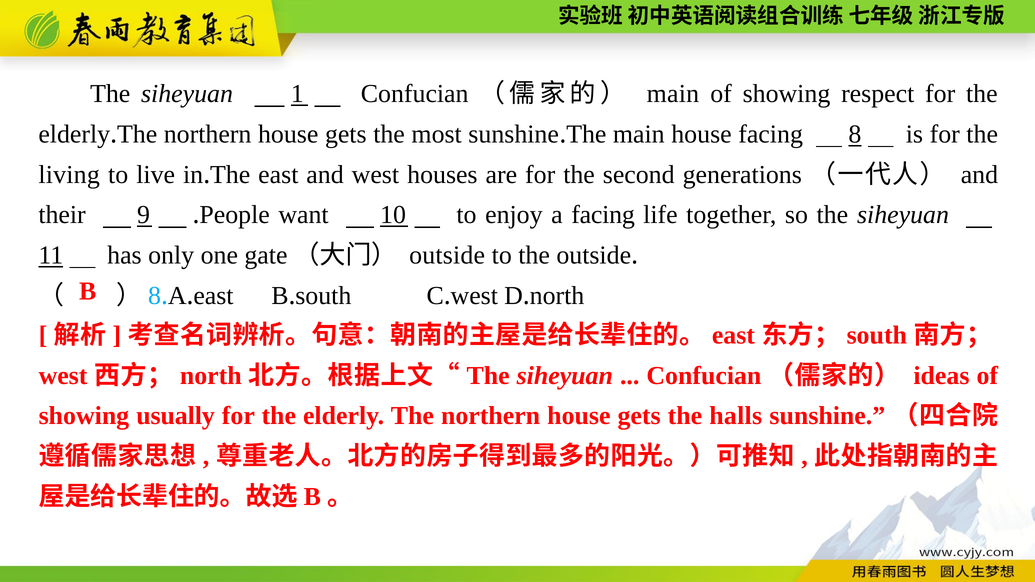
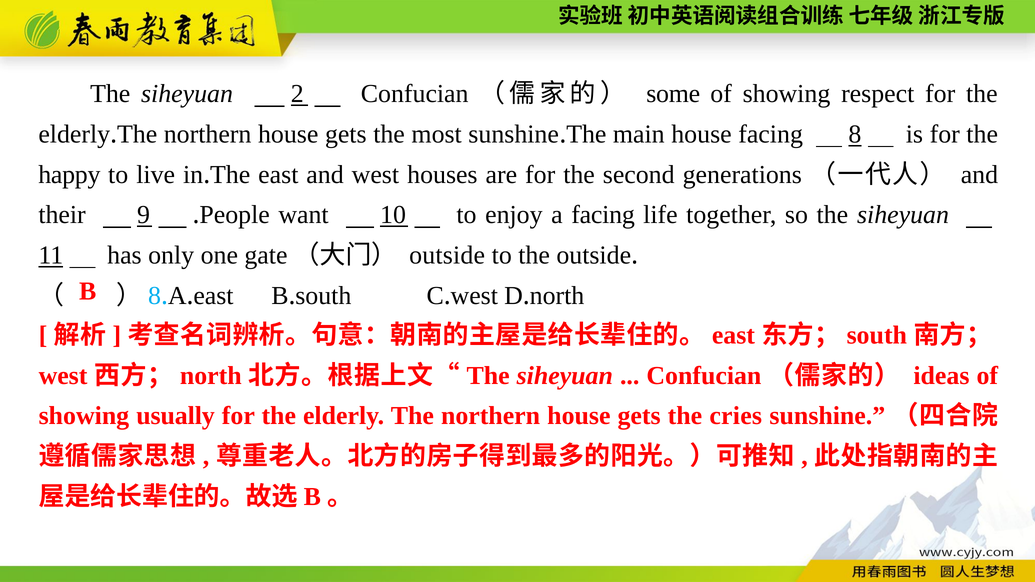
1: 1 -> 2
main at (673, 94): main -> some
living: living -> happy
halls: halls -> cries
